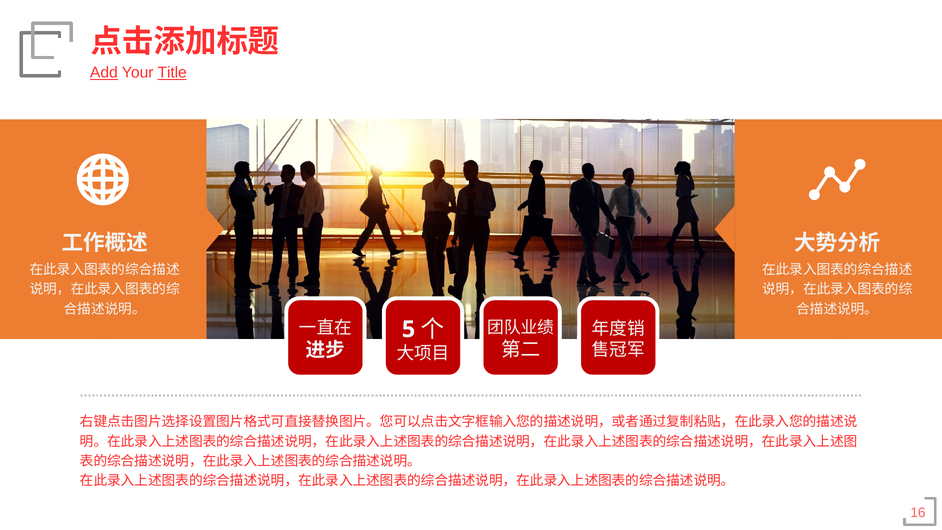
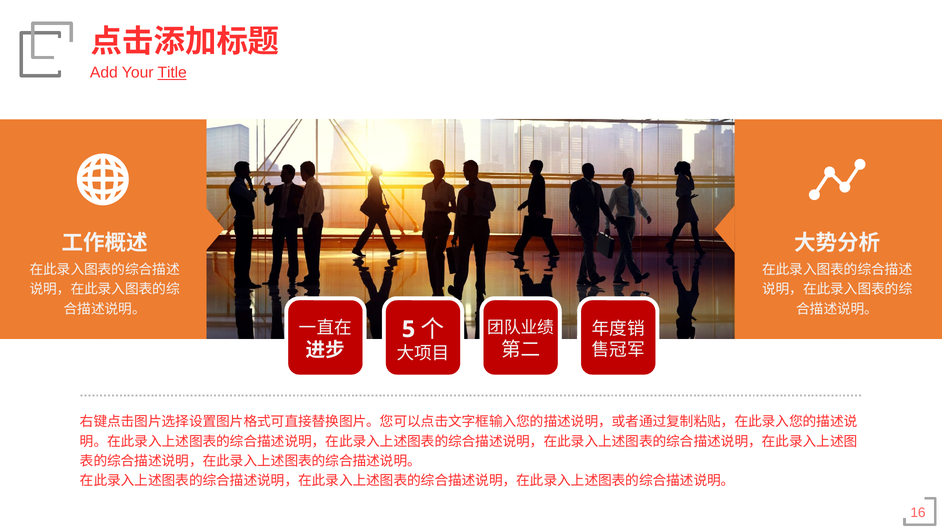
Add underline: present -> none
